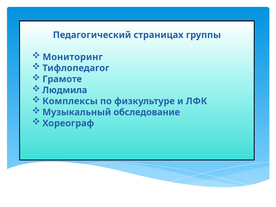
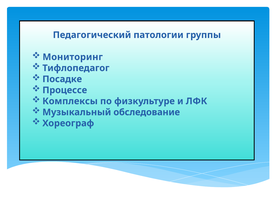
страницах: страницах -> патологии
Грамоте: Грамоте -> Посадке
Людмила: Людмила -> Процессе
